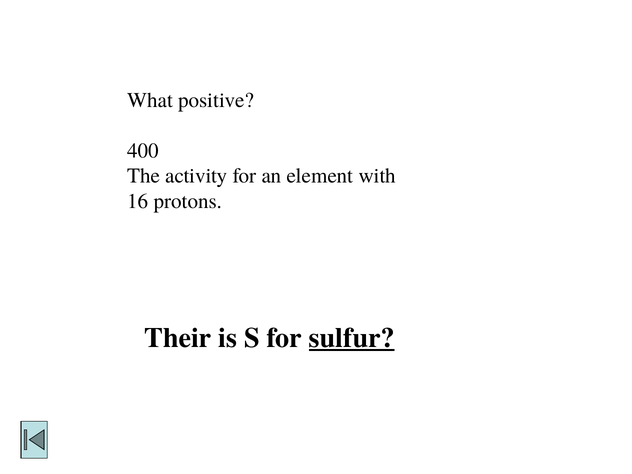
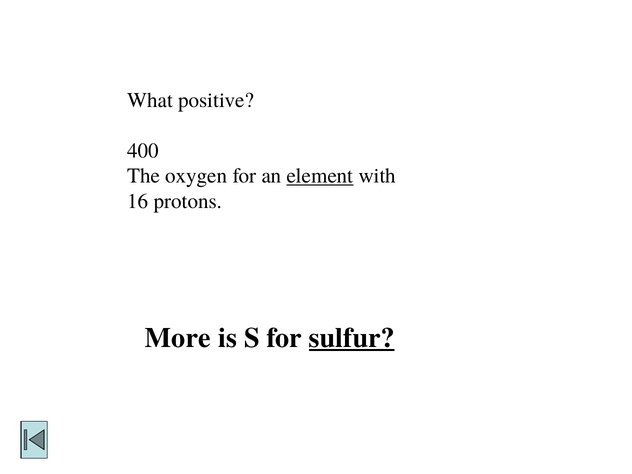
activity: activity -> oxygen
element underline: none -> present
Their: Their -> More
